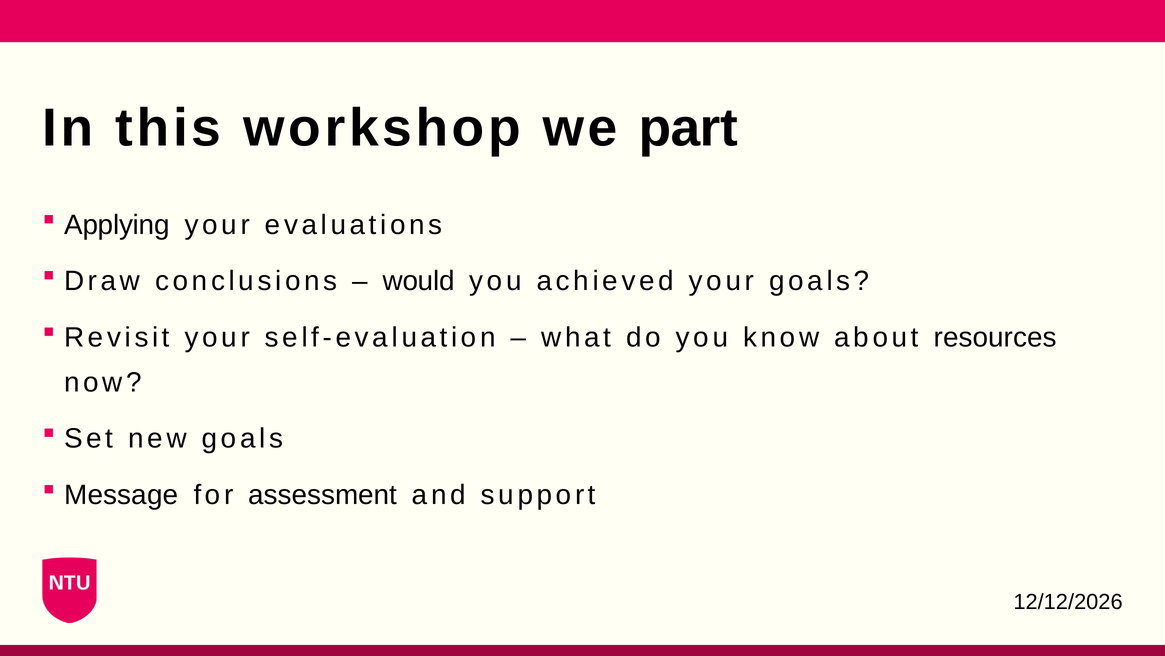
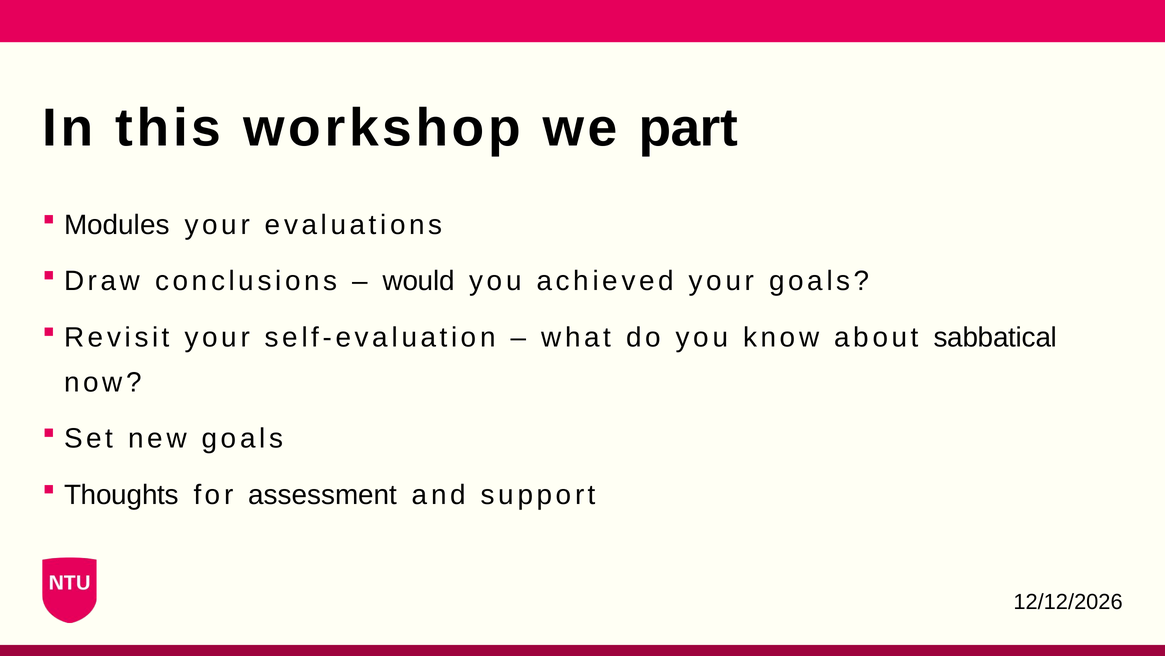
Applying: Applying -> Modules
resources: resources -> sabbatical
Message: Message -> Thoughts
